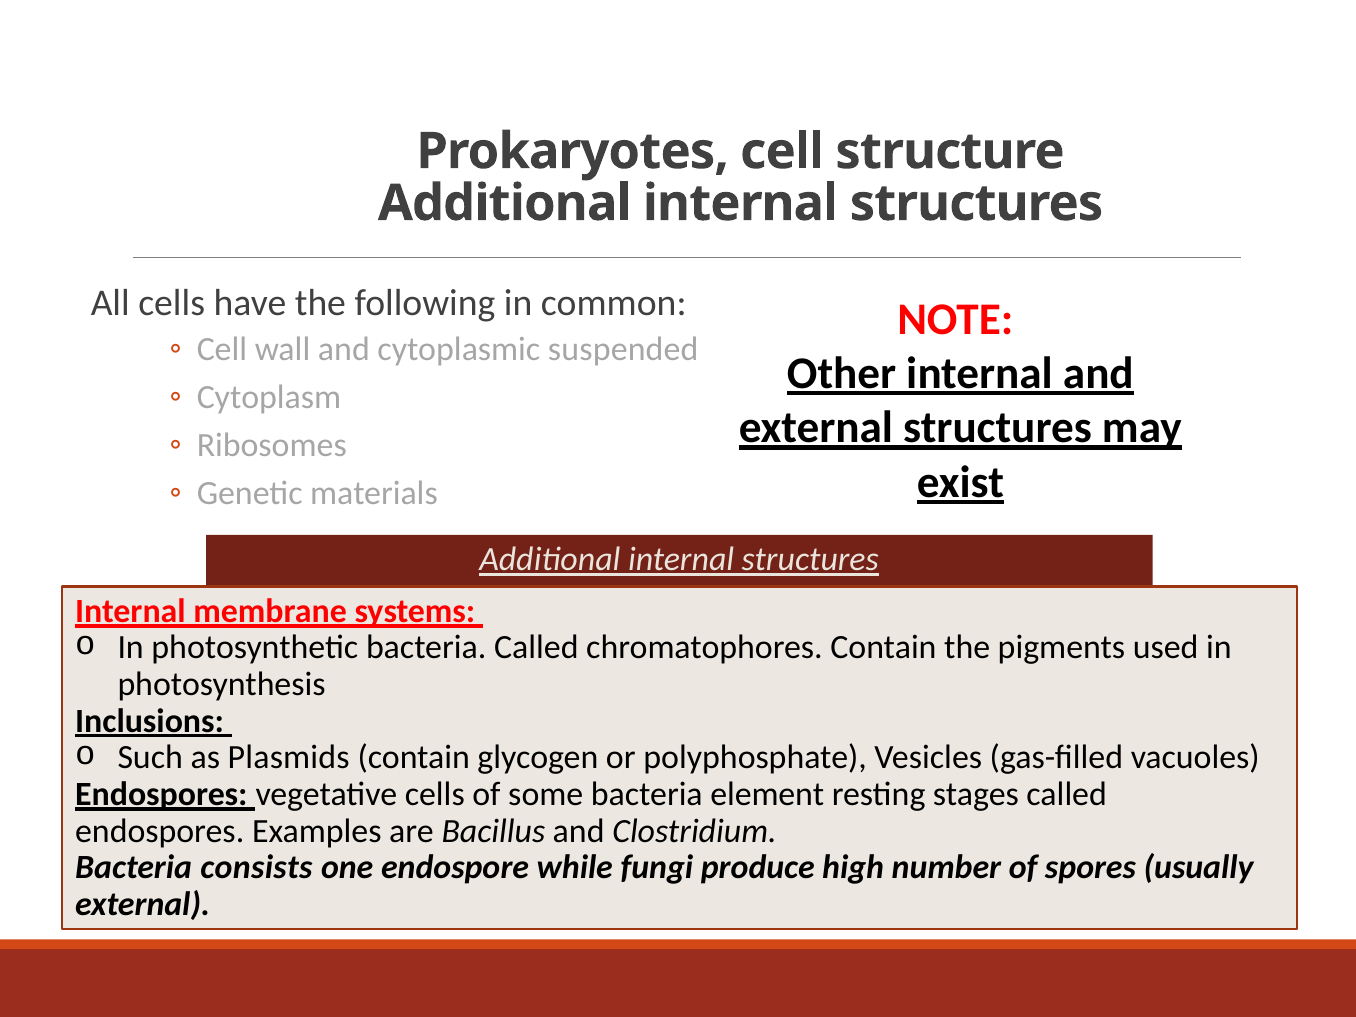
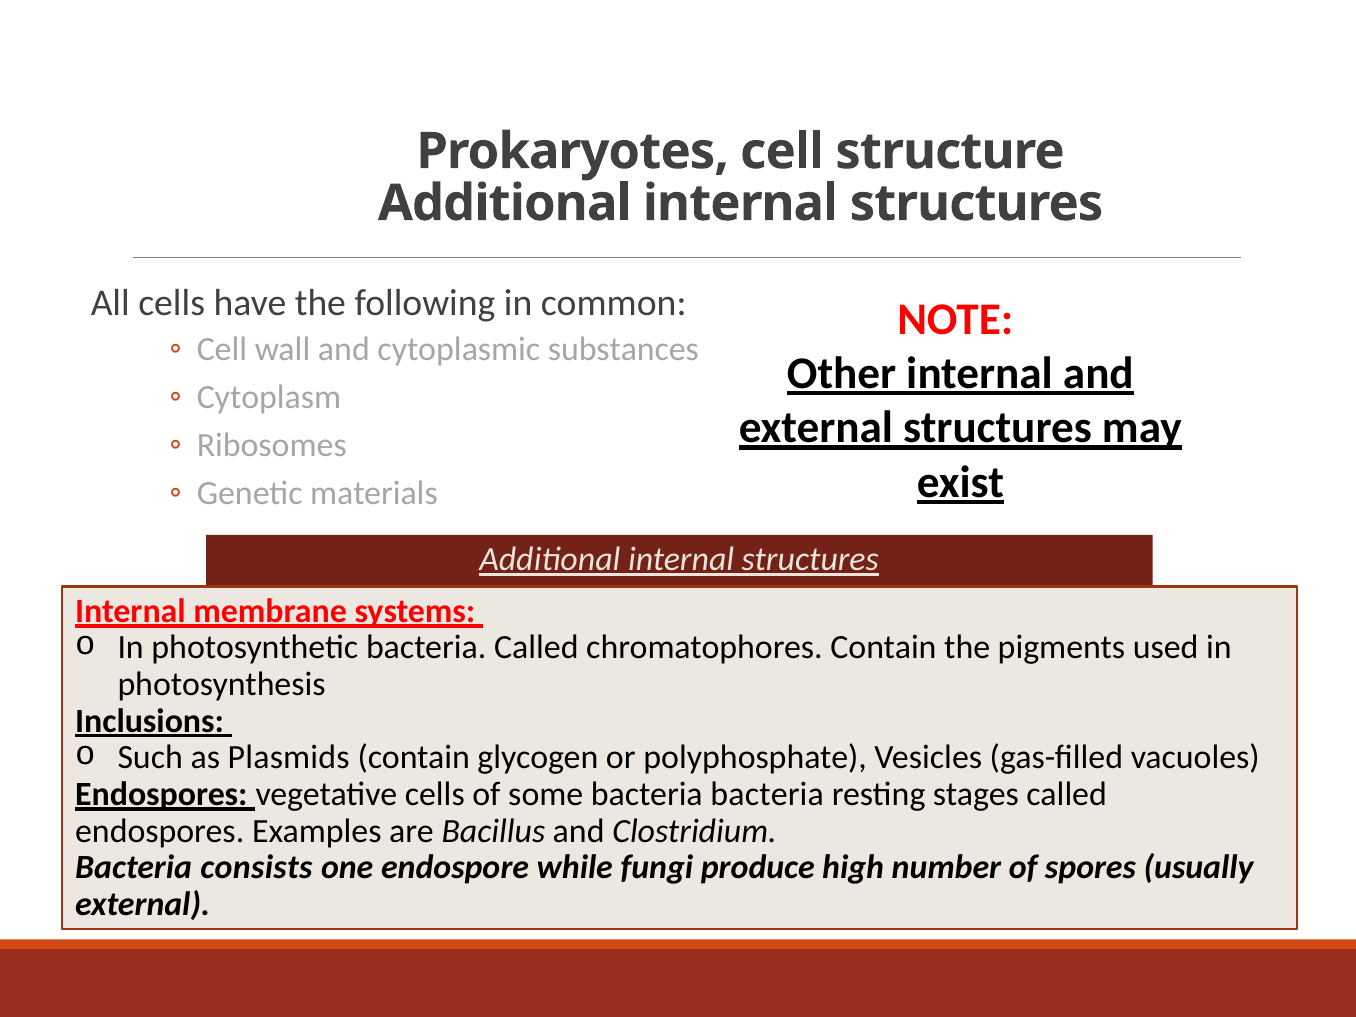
suspended: suspended -> substances
bacteria element: element -> bacteria
